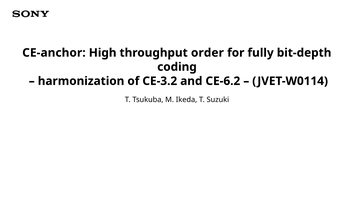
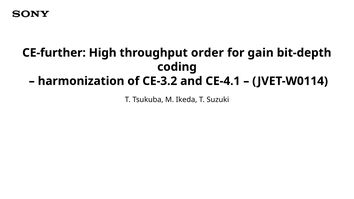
CE-anchor: CE-anchor -> CE-further
fully: fully -> gain
CE-6.2: CE-6.2 -> CE-4.1
